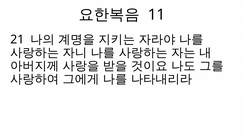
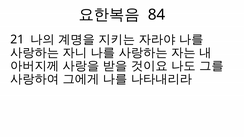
11: 11 -> 84
